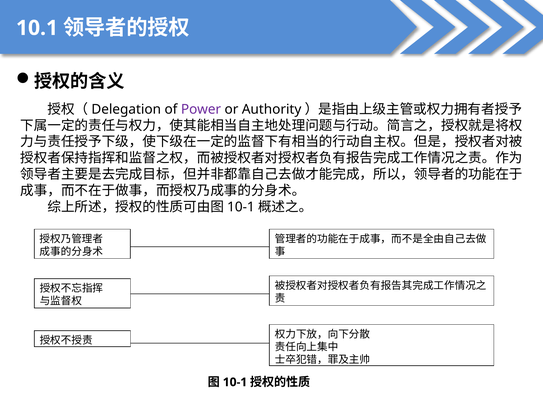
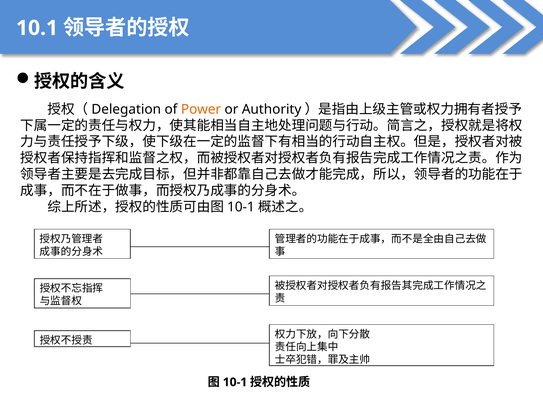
Power colour: purple -> orange
